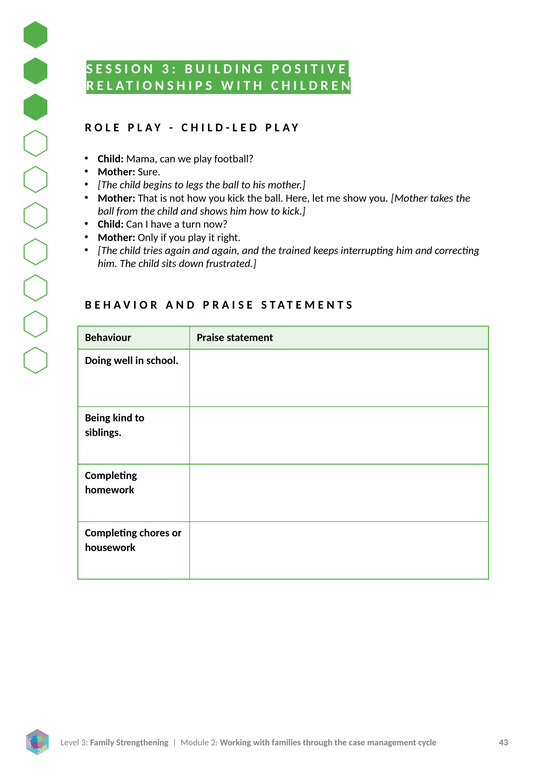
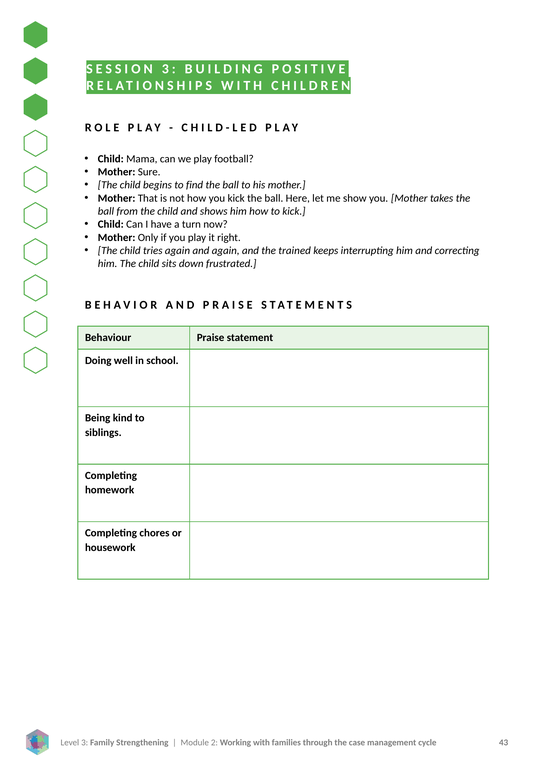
legs: legs -> find
